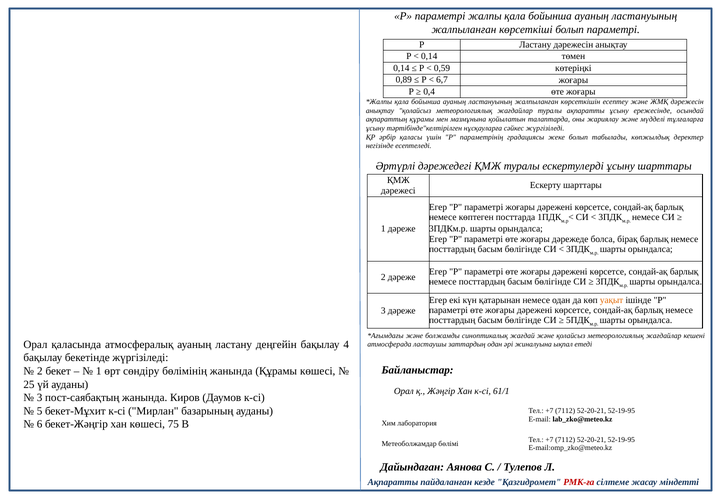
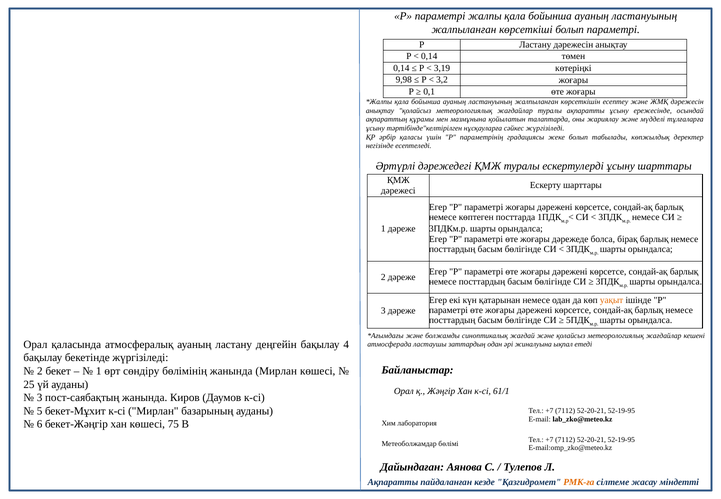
0,59: 0,59 -> 3,19
0,89: 0,89 -> 9,98
6,7: 6,7 -> 3,2
0,4: 0,4 -> 0,1
жанында Құрамы: Құрамы -> Мирлан
РМК-ға colour: red -> orange
